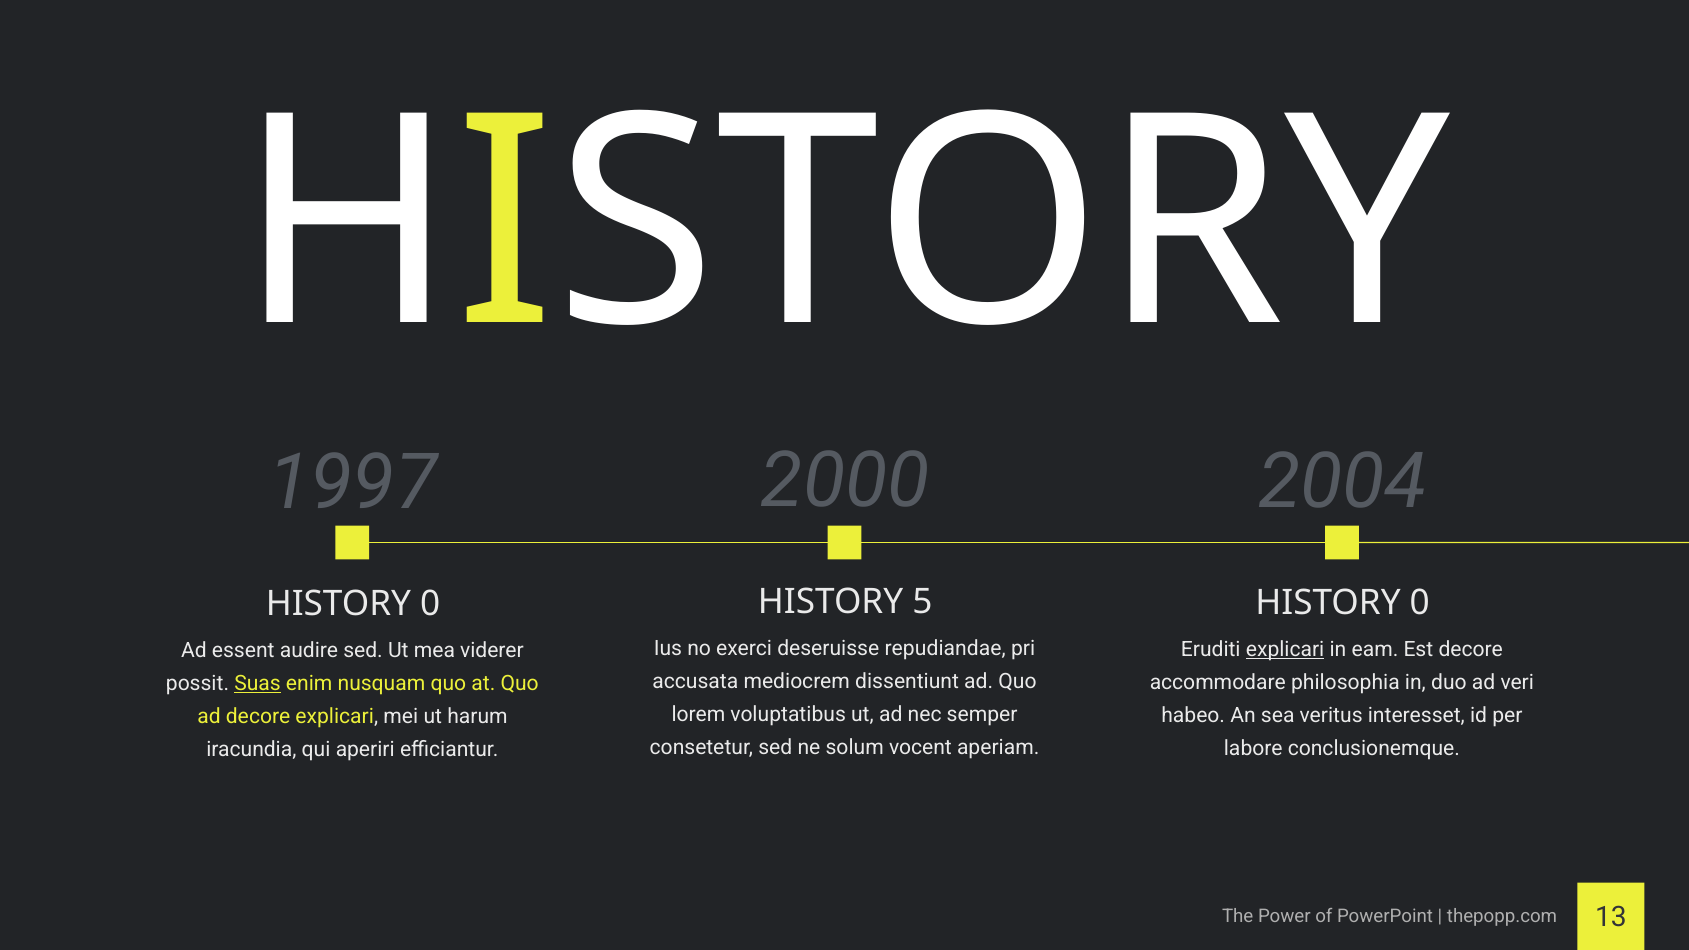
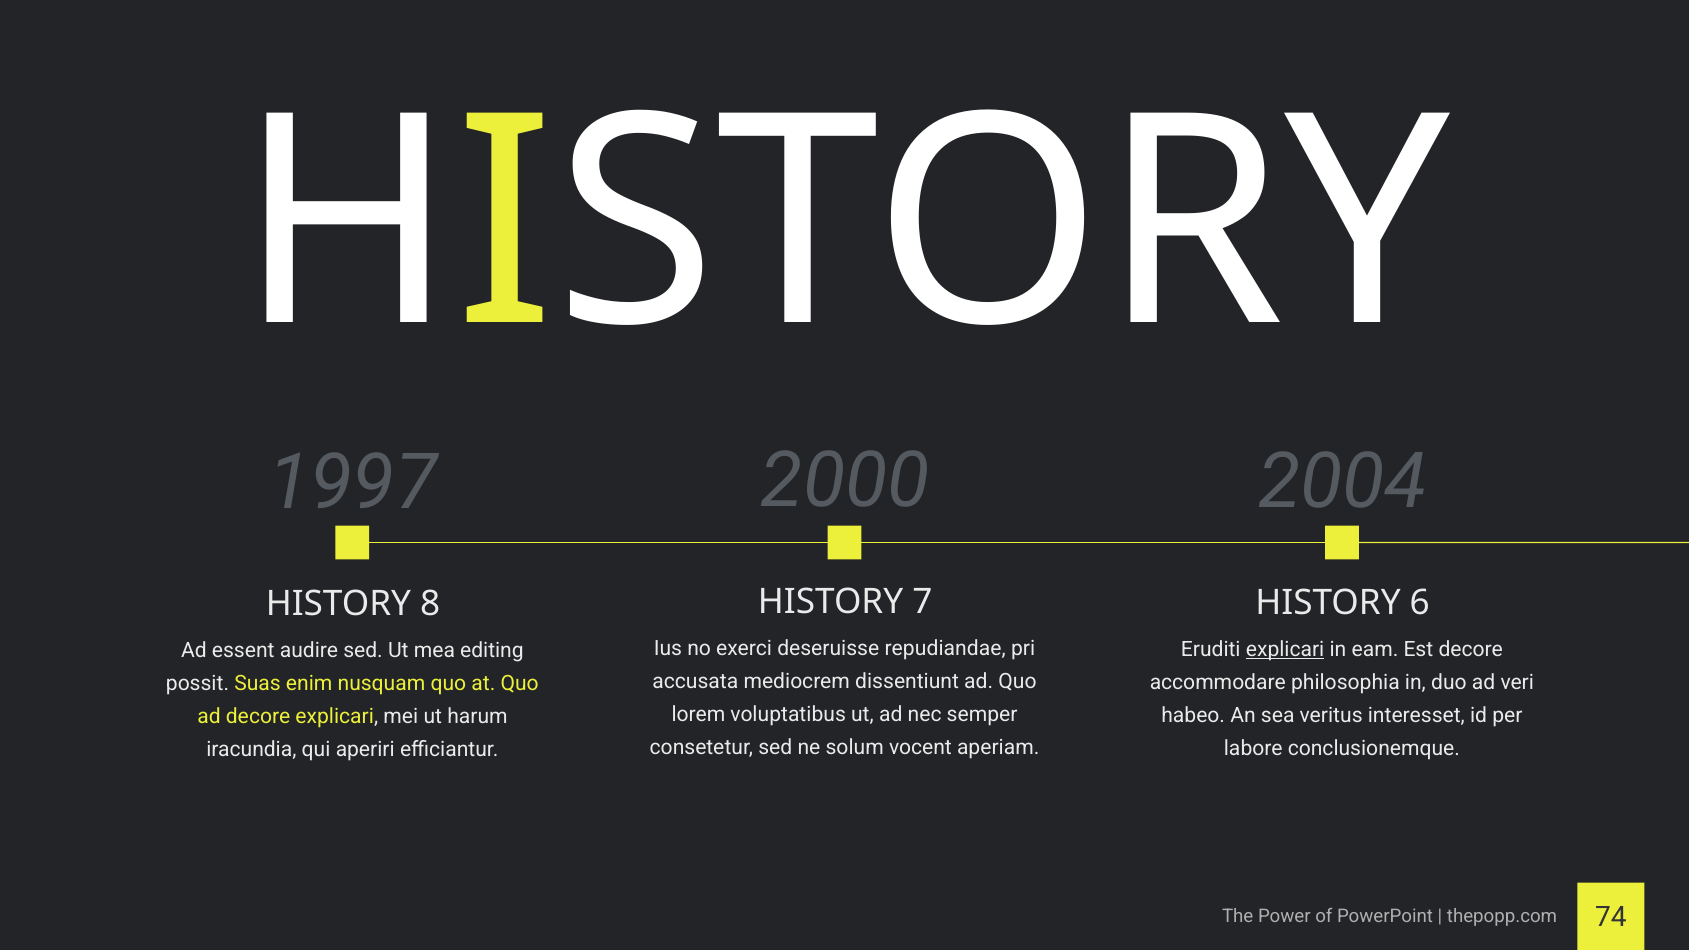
5: 5 -> 7
0 at (1420, 603): 0 -> 6
0 at (430, 604): 0 -> 8
viderer: viderer -> editing
Suas underline: present -> none
13: 13 -> 74
